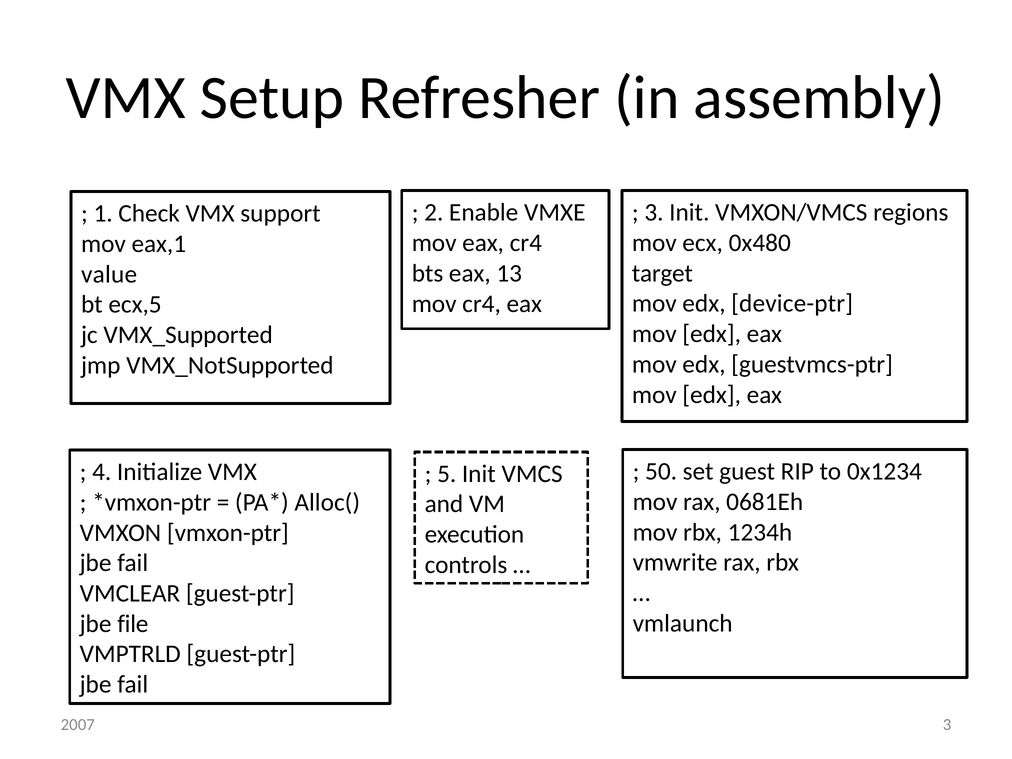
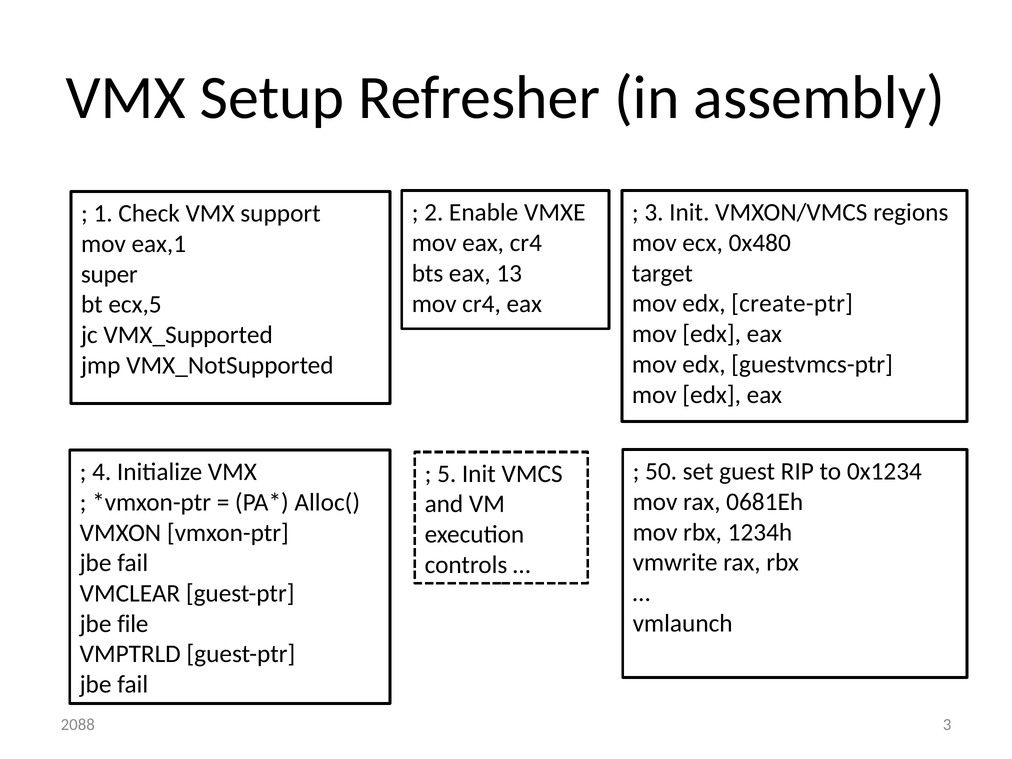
value: value -> super
device-ptr: device-ptr -> create-ptr
2007: 2007 -> 2088
